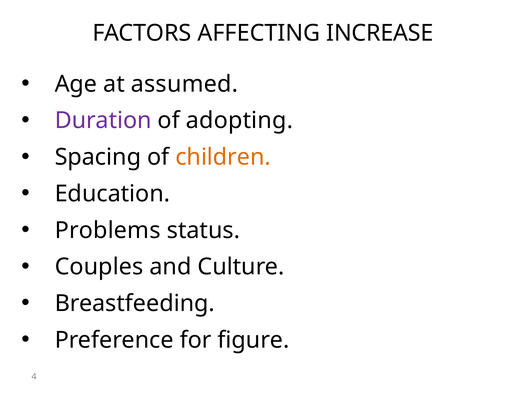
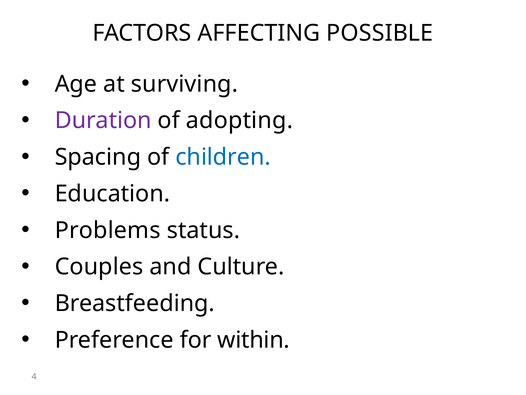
INCREASE: INCREASE -> POSSIBLE
assumed: assumed -> surviving
children colour: orange -> blue
figure: figure -> within
